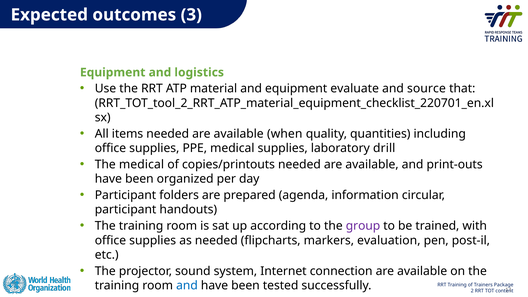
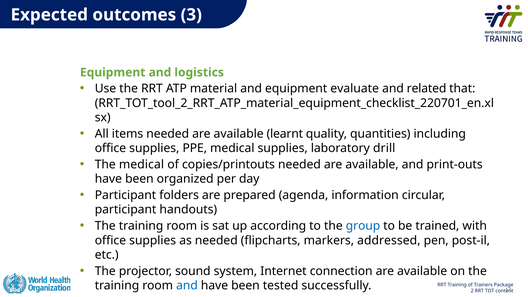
source: source -> related
when: when -> learnt
group colour: purple -> blue
evaluation: evaluation -> addressed
